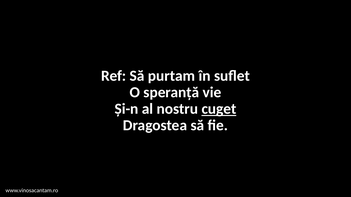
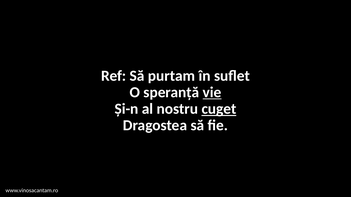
vie underline: none -> present
